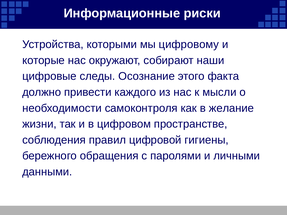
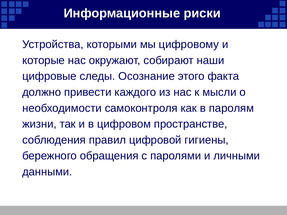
желание: желание -> паролям
